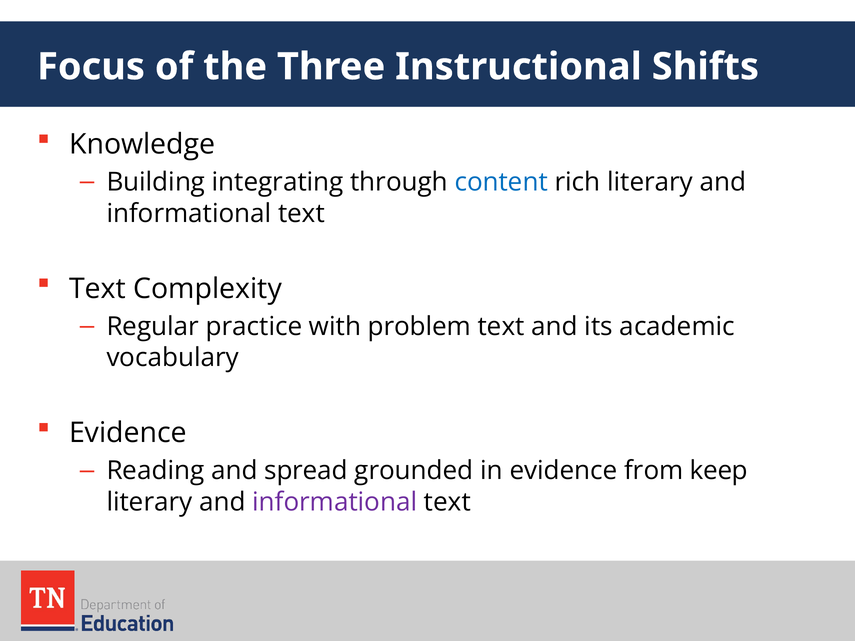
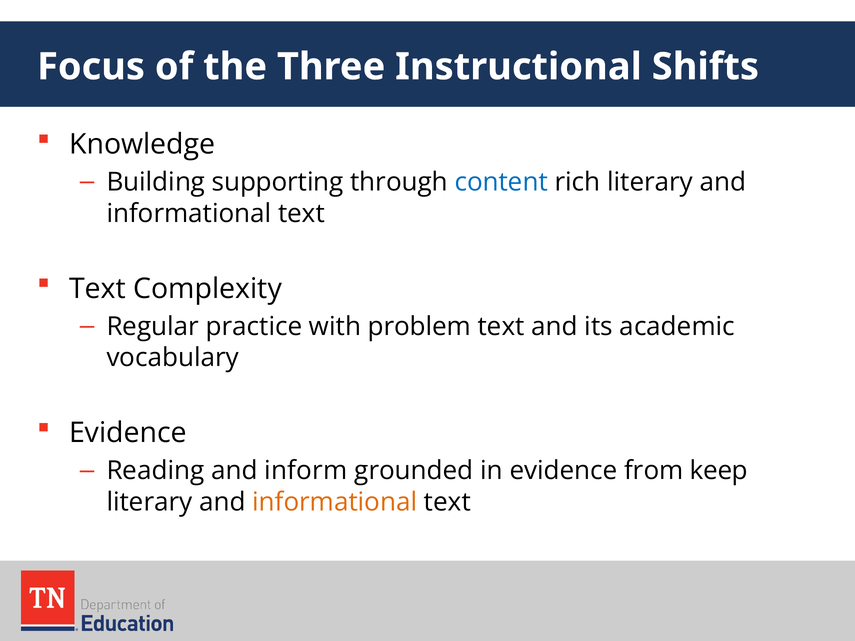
integrating: integrating -> supporting
spread: spread -> inform
informational at (335, 502) colour: purple -> orange
